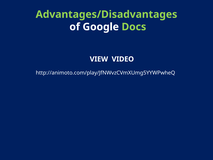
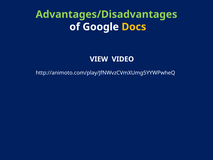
Docs colour: light green -> yellow
